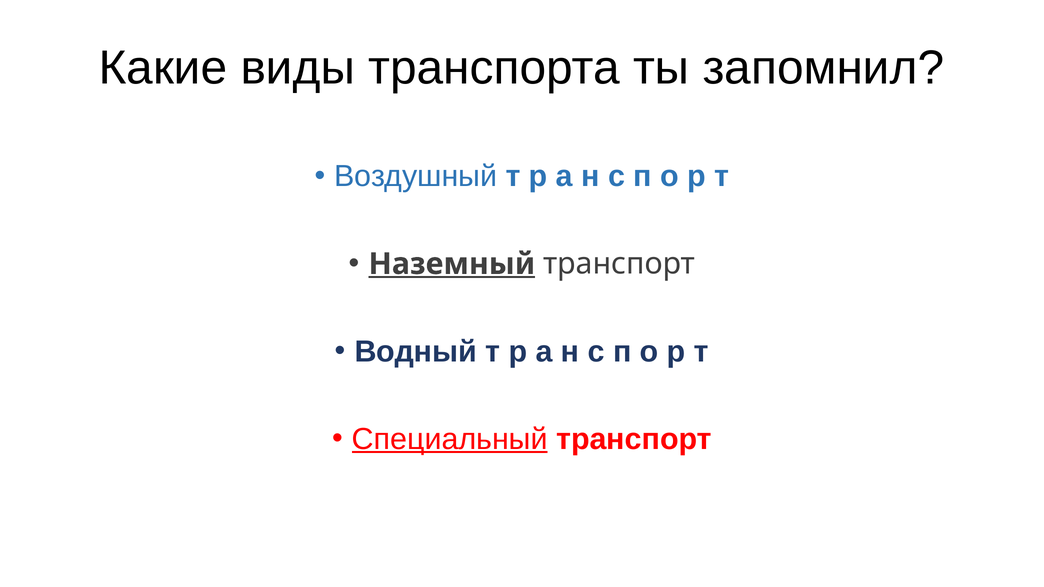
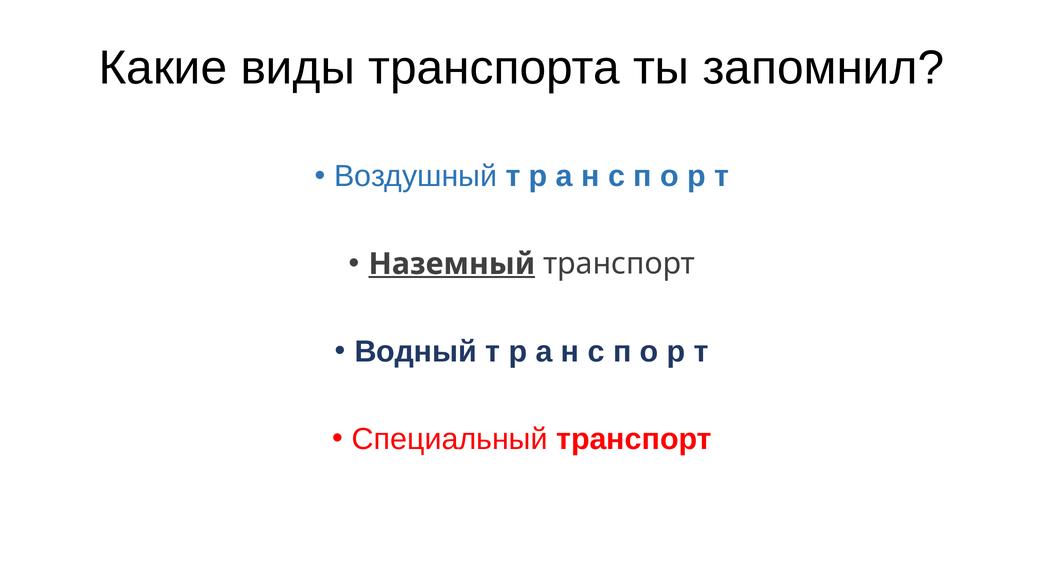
Специальный underline: present -> none
